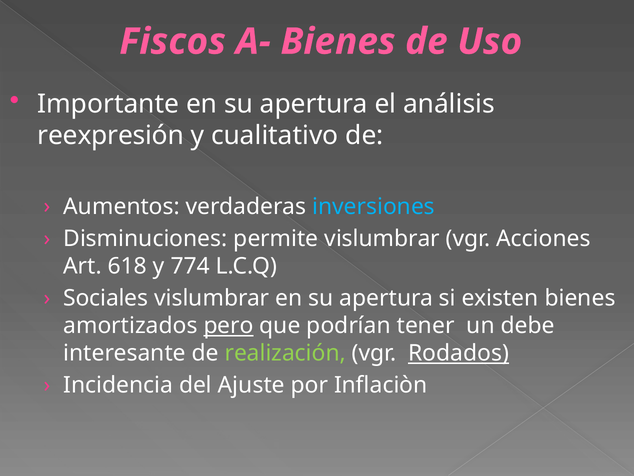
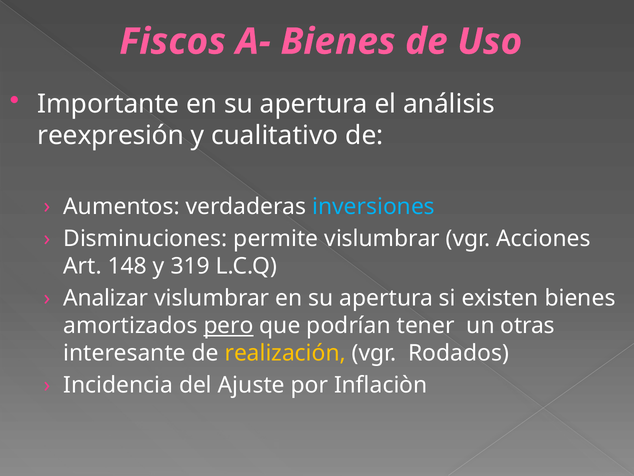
618: 618 -> 148
774: 774 -> 319
Sociales: Sociales -> Analizar
debe: debe -> otras
realización colour: light green -> yellow
Rodados underline: present -> none
